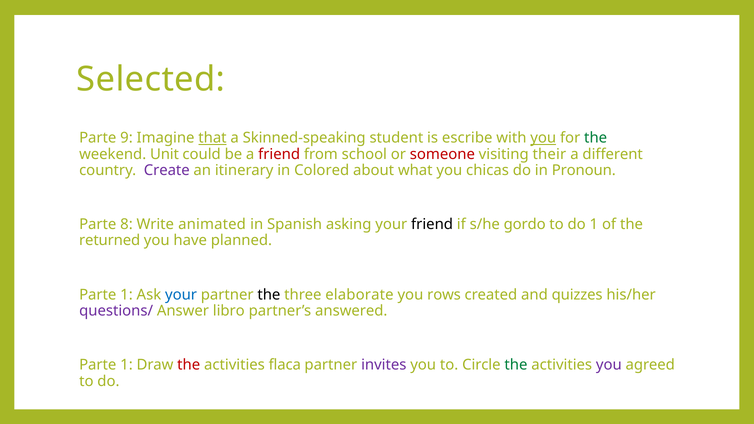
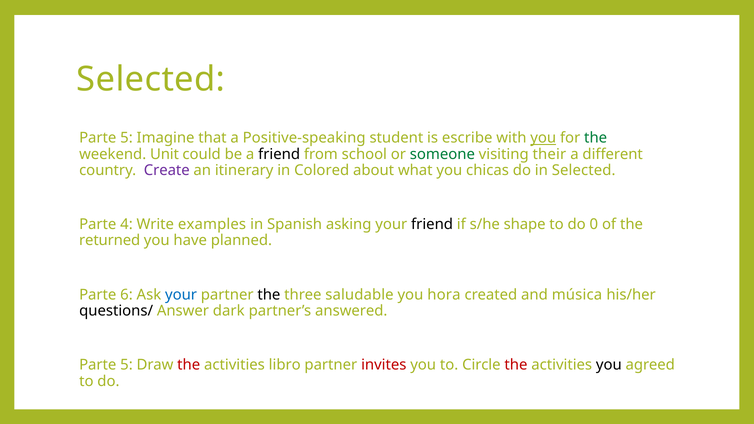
9 at (127, 138): 9 -> 5
that underline: present -> none
Skinned-speaking: Skinned-speaking -> Positive-speaking
friend at (279, 154) colour: red -> black
someone colour: red -> green
in Pronoun: Pronoun -> Selected
8: 8 -> 4
animated: animated -> examples
gordo: gordo -> shape
do 1: 1 -> 0
1 at (127, 295): 1 -> 6
elaborate: elaborate -> saludable
rows: rows -> hora
quizzes: quizzes -> música
questions/ colour: purple -> black
libro: libro -> dark
1 at (127, 365): 1 -> 5
flaca: flaca -> libro
invites colour: purple -> red
the at (516, 365) colour: green -> red
you at (609, 365) colour: purple -> black
